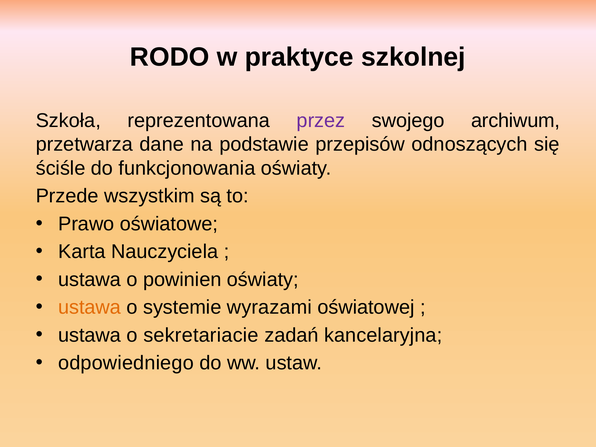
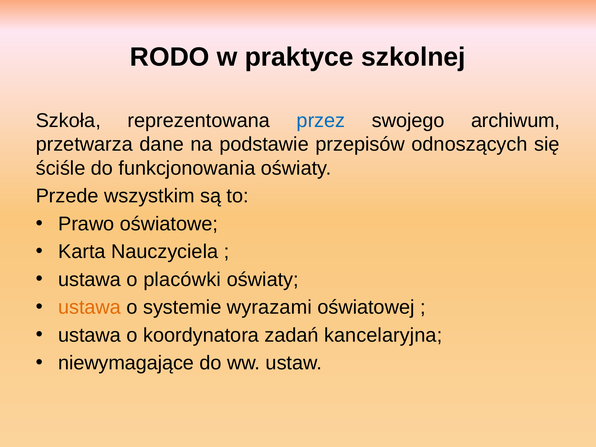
przez colour: purple -> blue
powinien: powinien -> placówki
sekretariacie: sekretariacie -> koordynatora
odpowiedniego: odpowiedniego -> niewymagające
